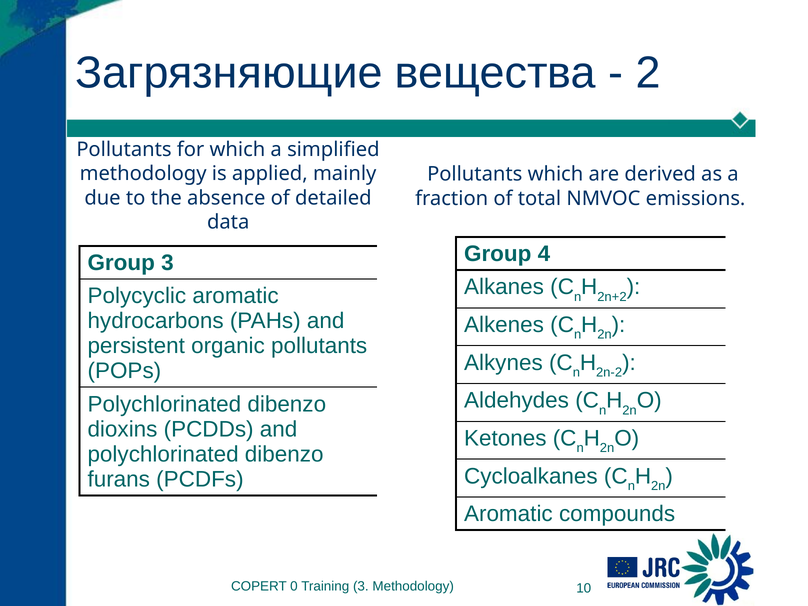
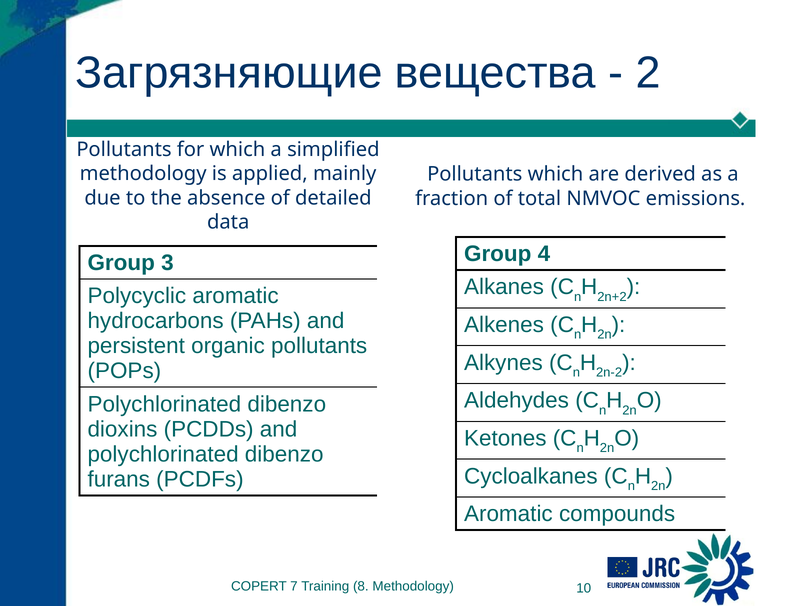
0: 0 -> 7
Training 3: 3 -> 8
